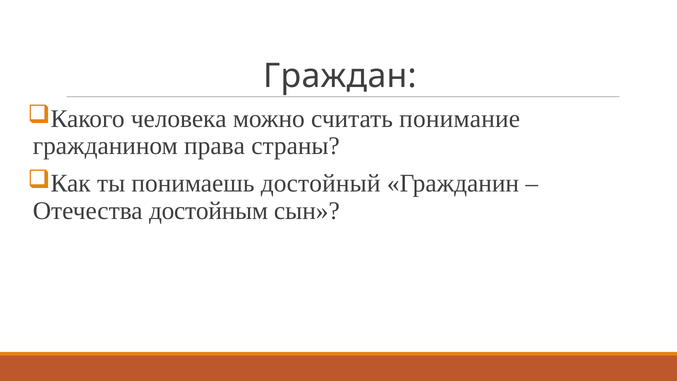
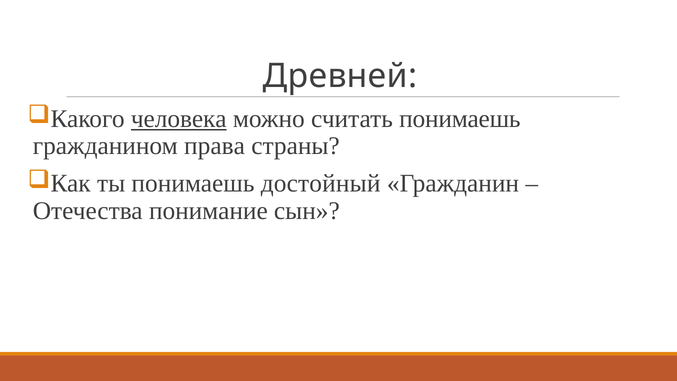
Граждан: Граждан -> Древней
человека underline: none -> present
считать понимание: понимание -> понимаешь
достойным: достойным -> понимание
